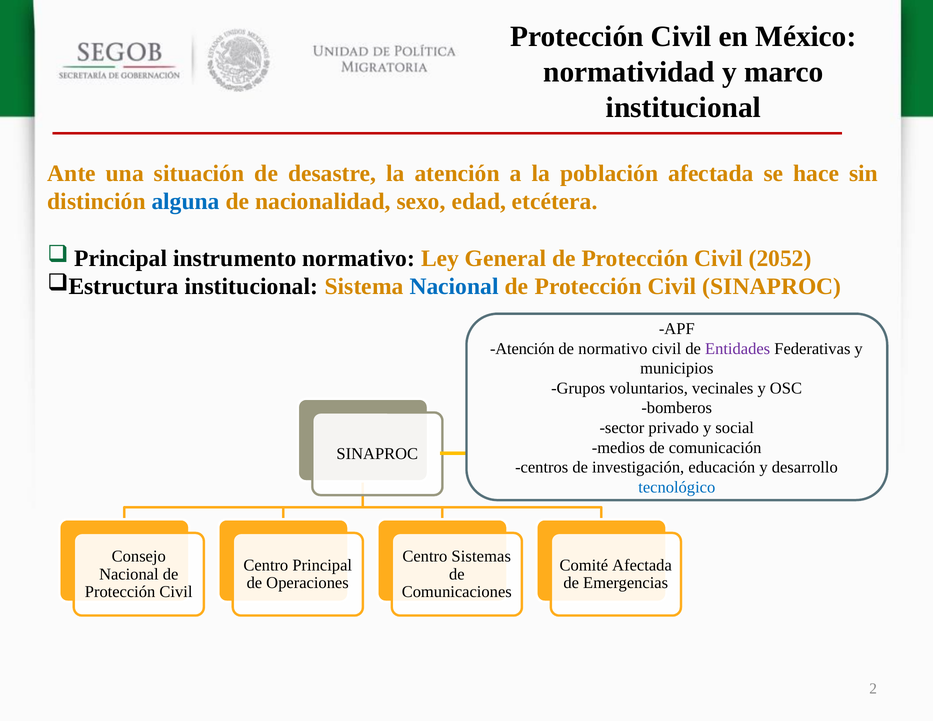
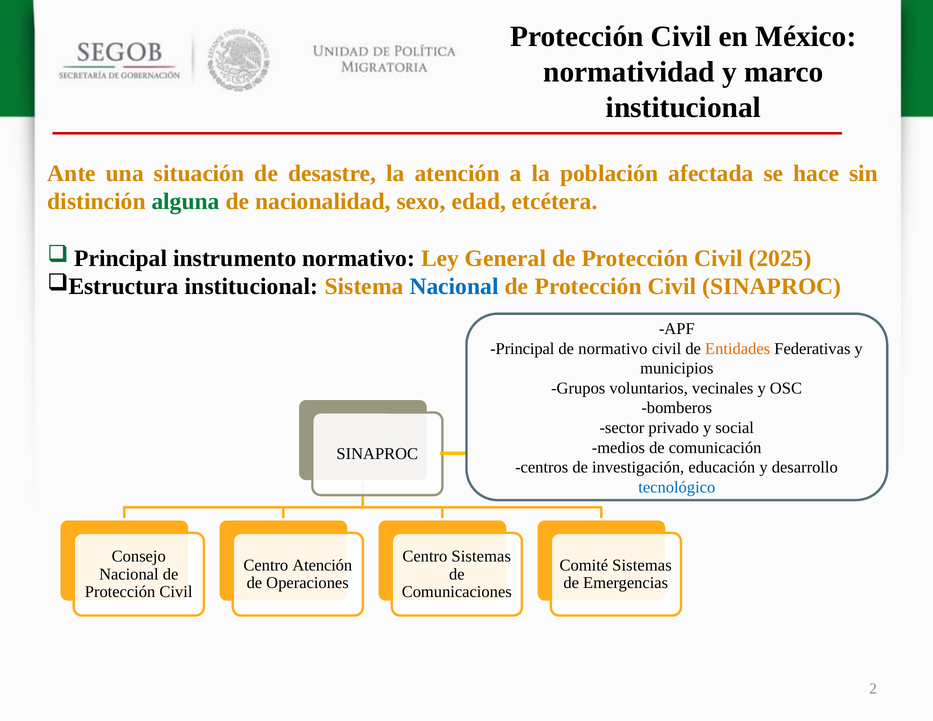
alguna colour: blue -> green
2052: 2052 -> 2025
Atención at (522, 349): Atención -> Principal
Entidades colour: purple -> orange
Principal at (322, 565): Principal -> Atención
Afectada at (642, 565): Afectada -> Sistemas
